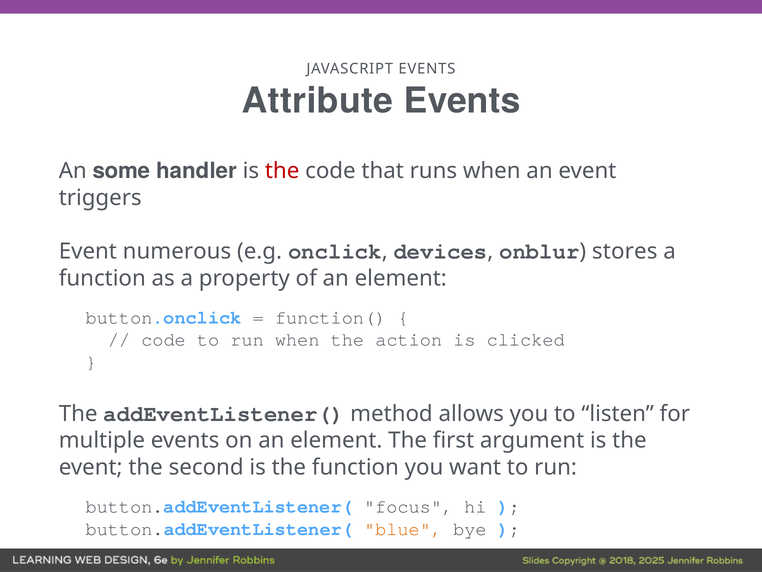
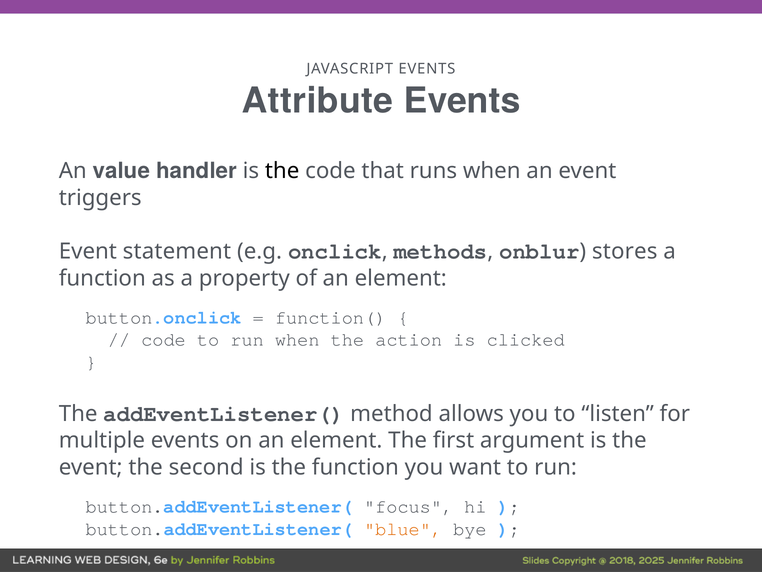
some: some -> value
the at (282, 171) colour: red -> black
numerous: numerous -> statement
devices: devices -> methods
